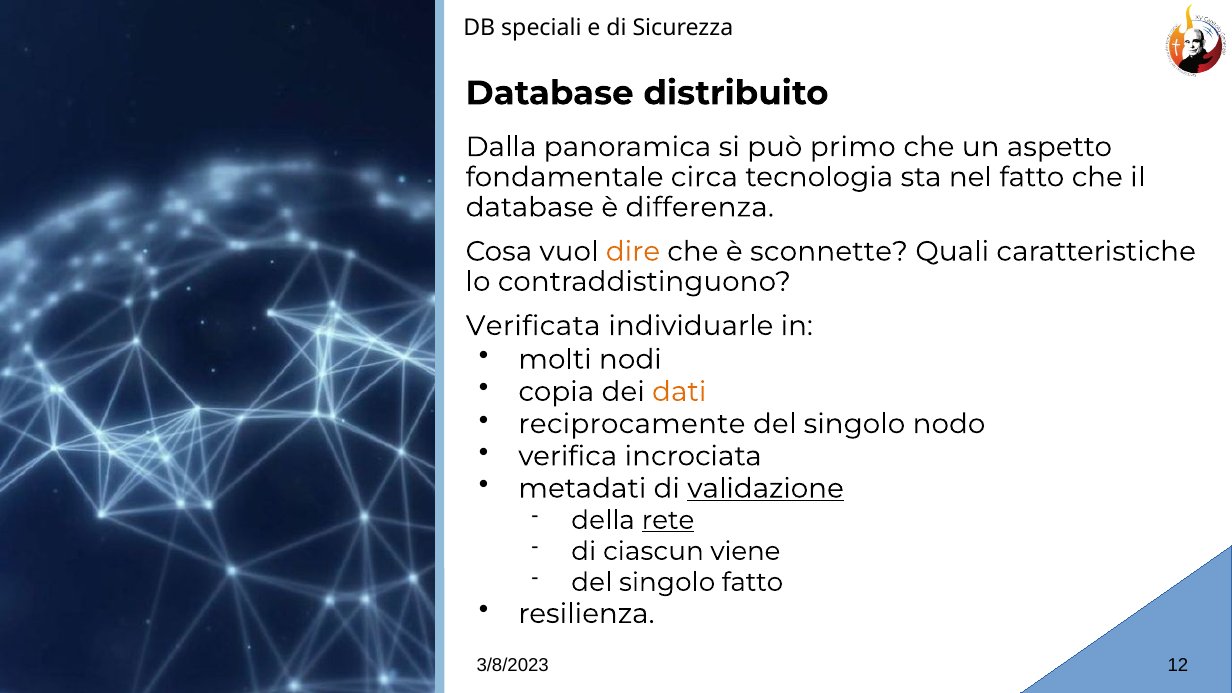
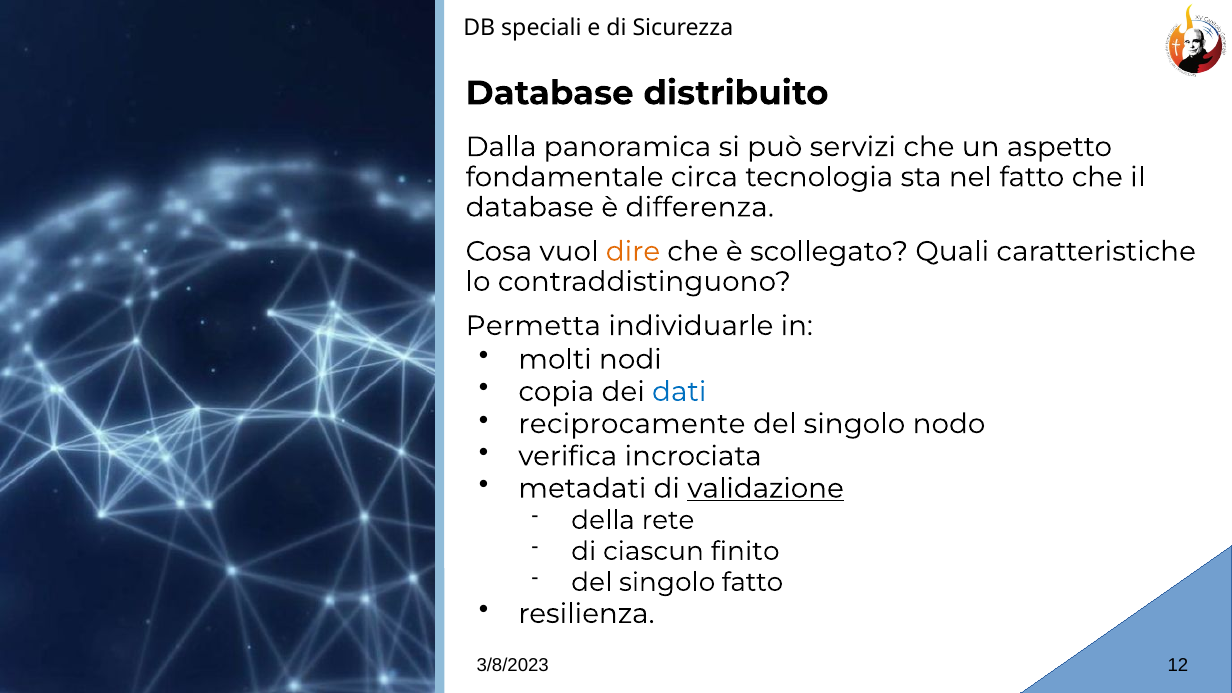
primo: primo -> servizi
sconnette: sconnette -> scollegato
Verificata: Verificata -> Permetta
dati colour: orange -> blue
rete underline: present -> none
viene: viene -> finito
